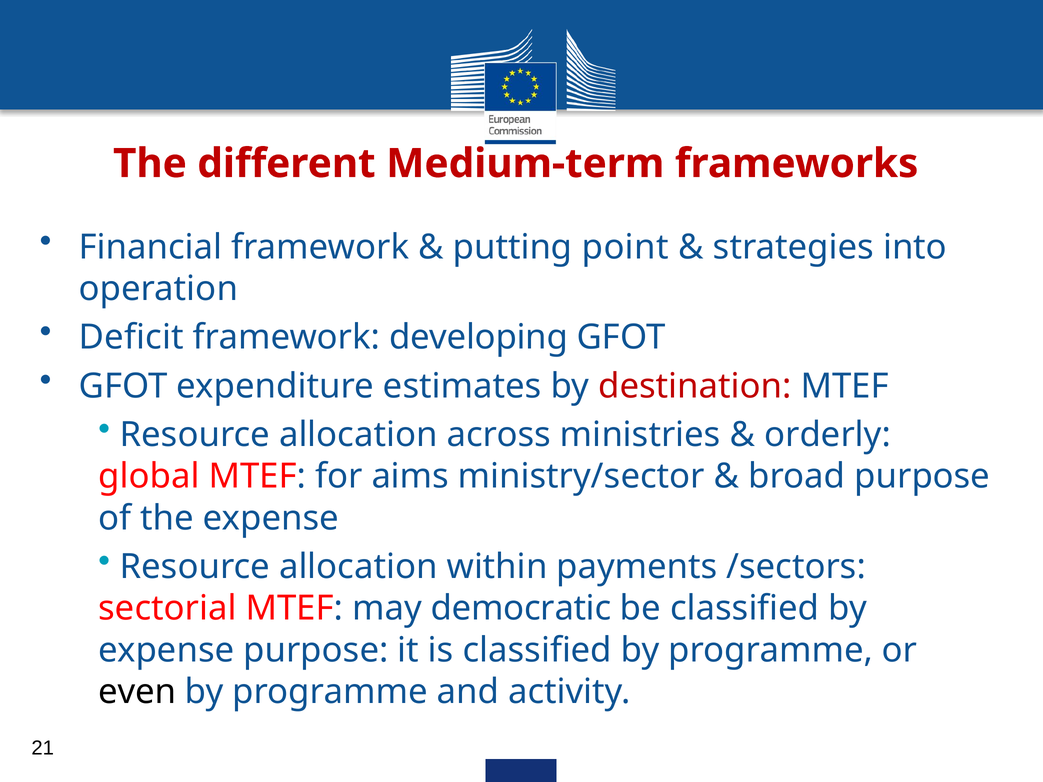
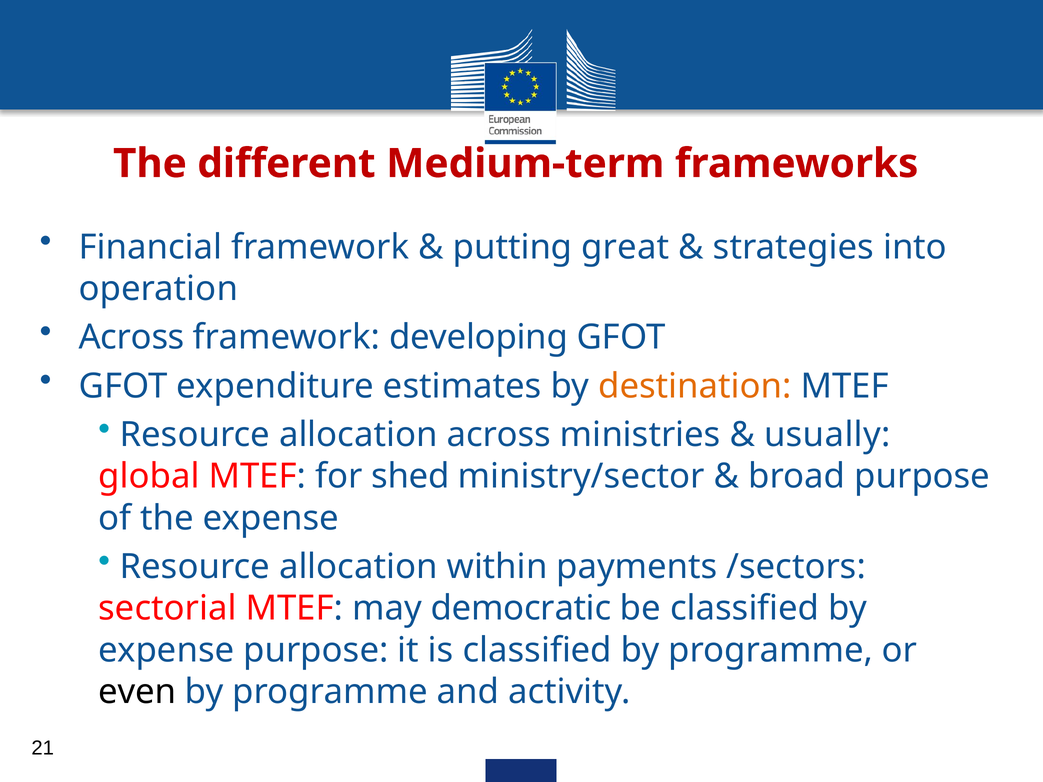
point: point -> great
Deficit at (131, 338): Deficit -> Across
destination colour: red -> orange
orderly: orderly -> usually
aims: aims -> shed
